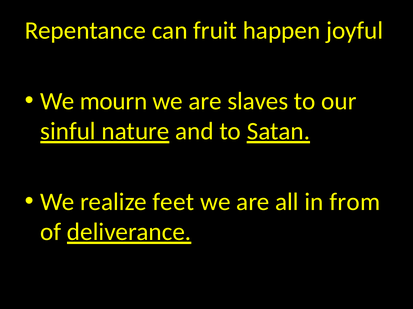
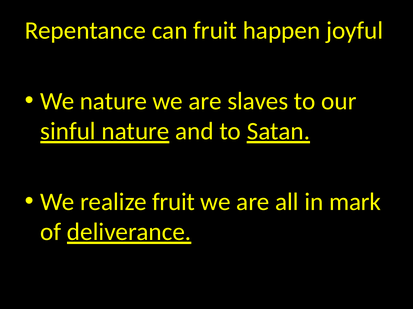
We mourn: mourn -> nature
realize feet: feet -> fruit
from: from -> mark
